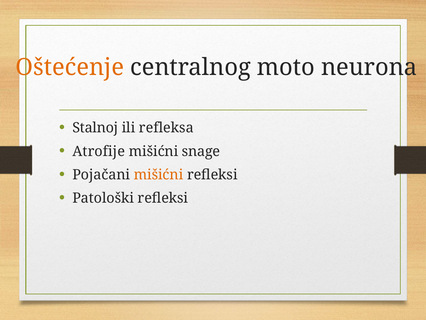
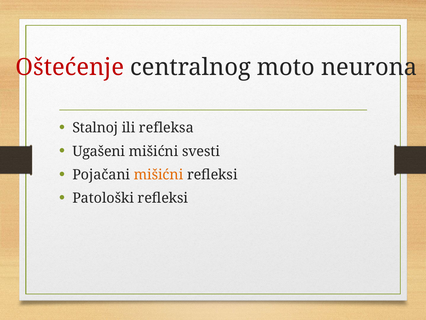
Oštećenje colour: orange -> red
Atrofije: Atrofije -> Ugašeni
snage: snage -> svesti
